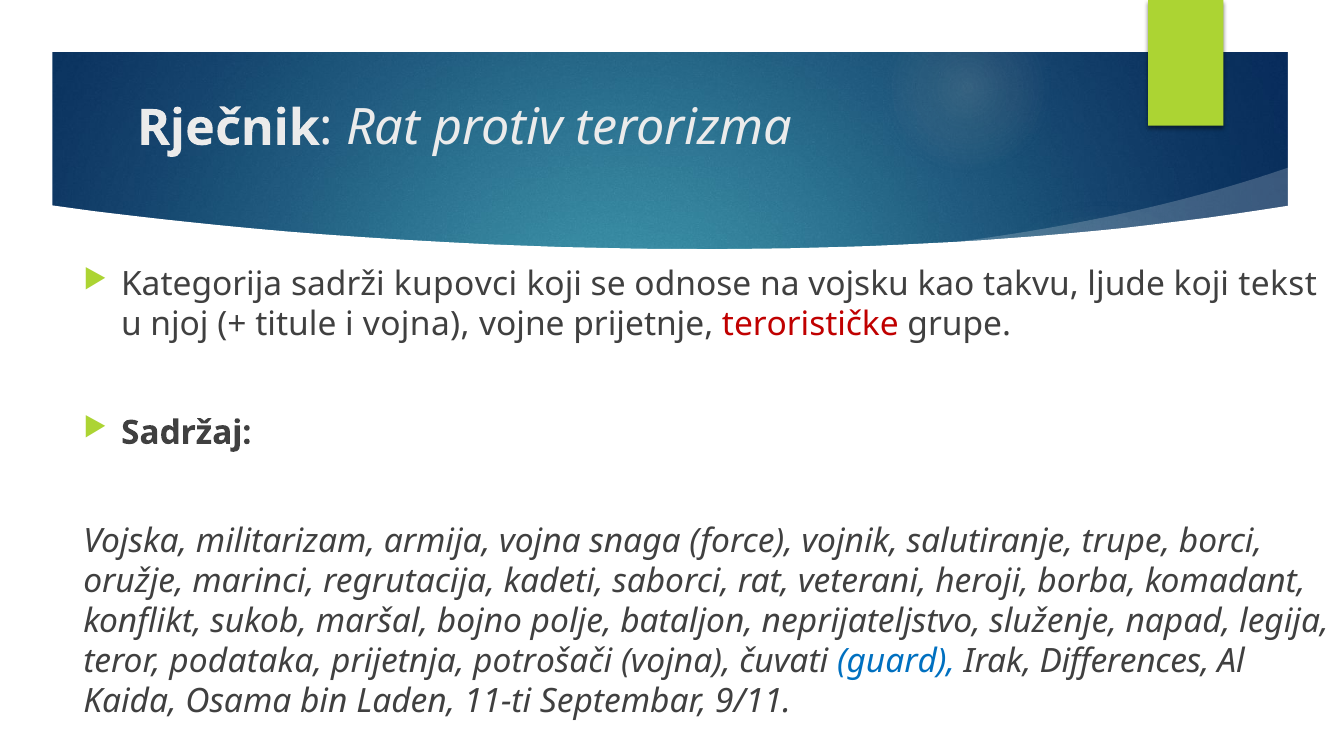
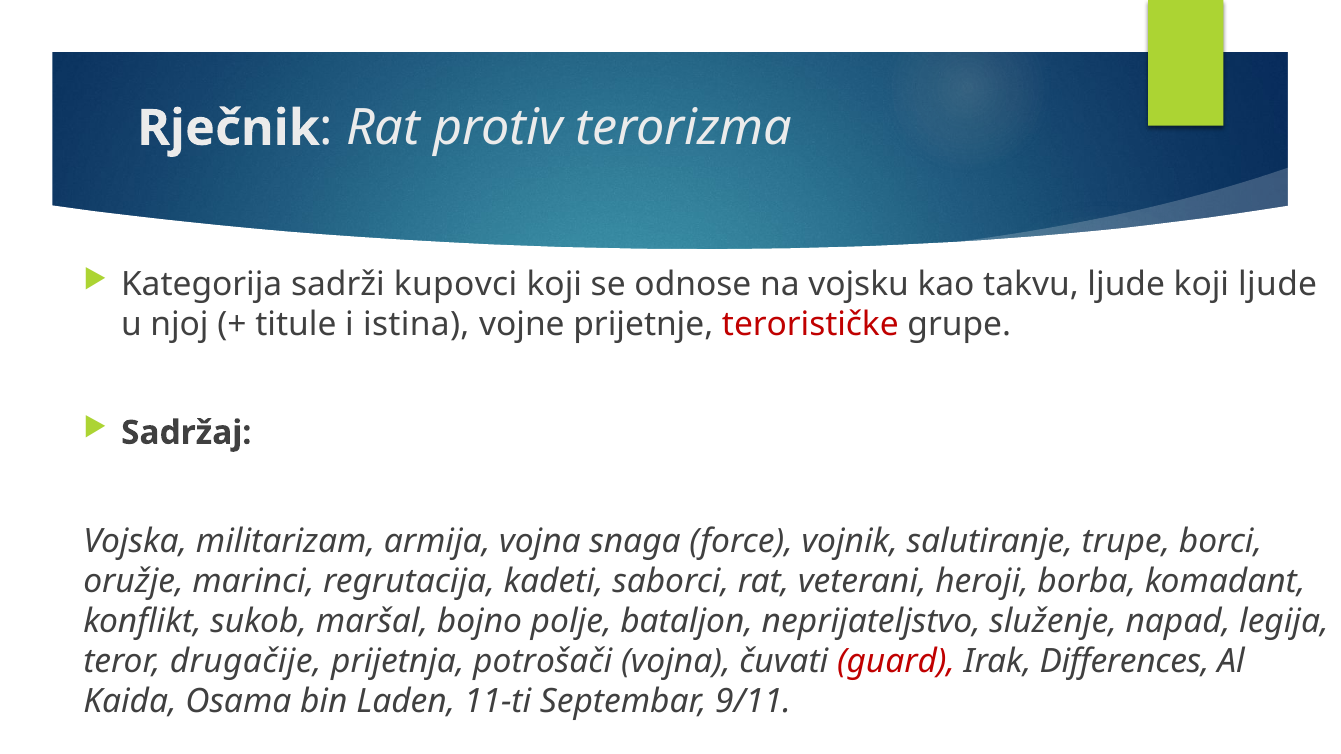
koji tekst: tekst -> ljude
i vojna: vojna -> istina
podataka: podataka -> drugačije
guard colour: blue -> red
